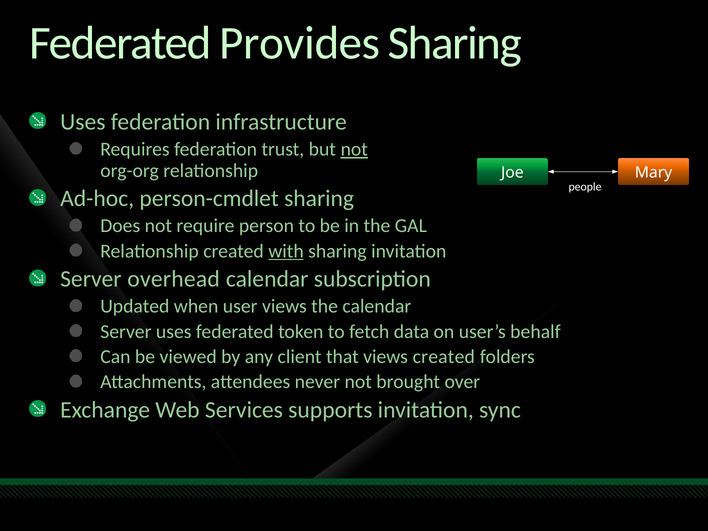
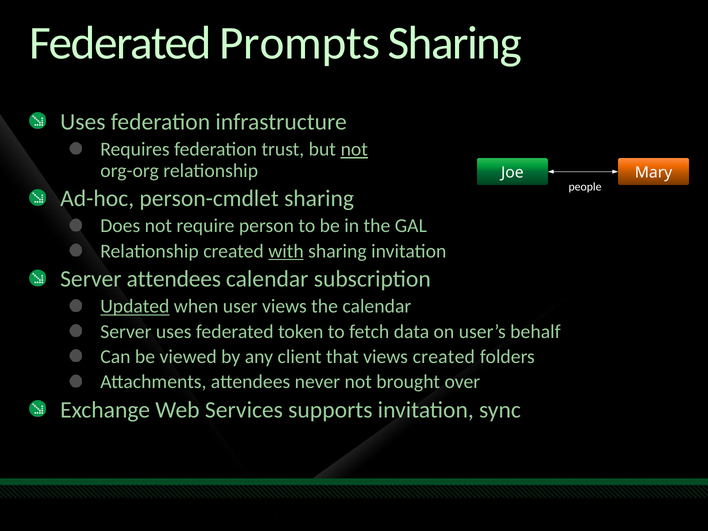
Provides: Provides -> Prompts
Server overhead: overhead -> attendees
Updated underline: none -> present
